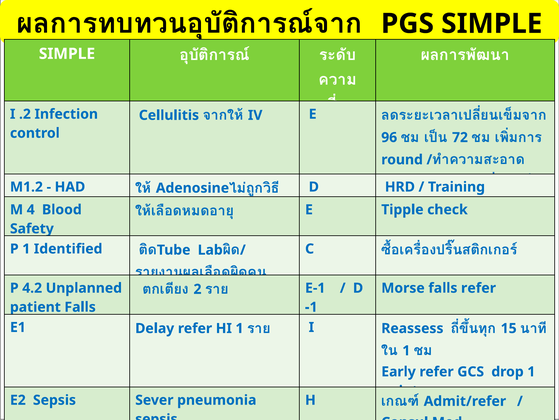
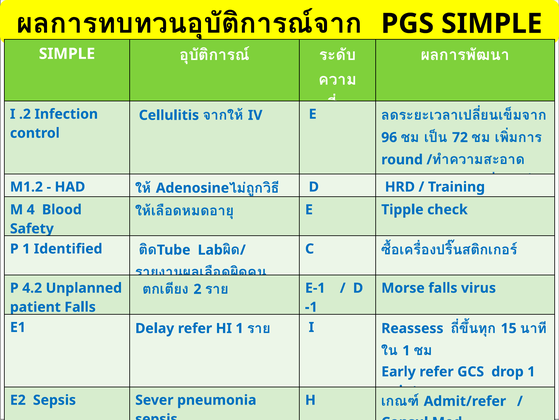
falls refer: refer -> virus
